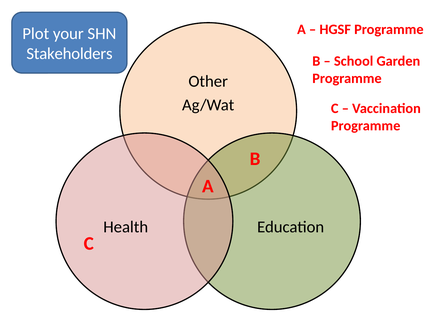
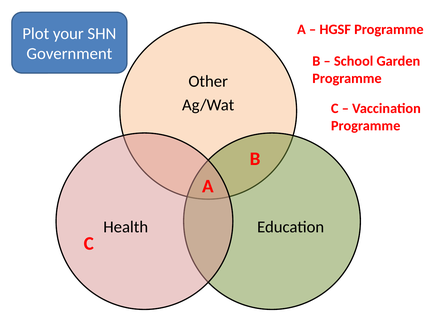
Stakeholders: Stakeholders -> Government
